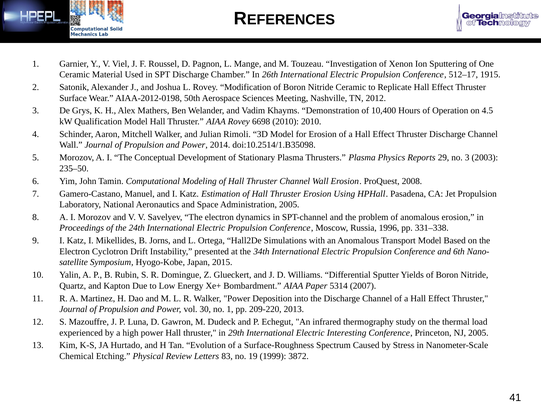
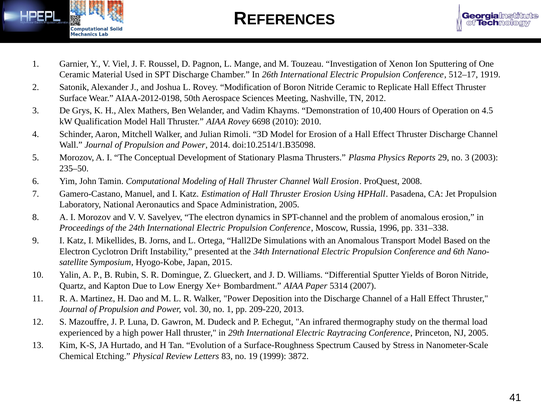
1915: 1915 -> 1919
Interesting: Interesting -> Raytracing
